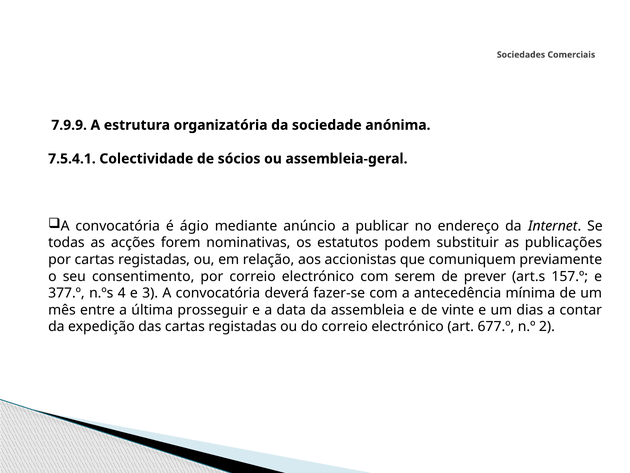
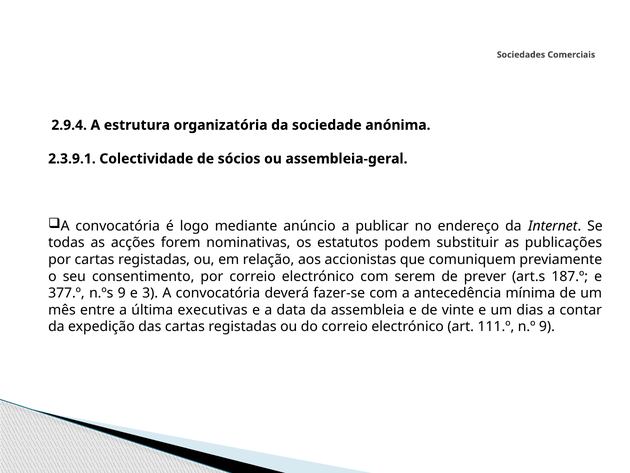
7.9.9: 7.9.9 -> 2.9.4
7.5.4.1: 7.5.4.1 -> 2.3.9.1
ágio: ágio -> logo
157.º: 157.º -> 187.º
n.ºs 4: 4 -> 9
prosseguir: prosseguir -> executivas
677.º: 677.º -> 111.º
n.º 2: 2 -> 9
